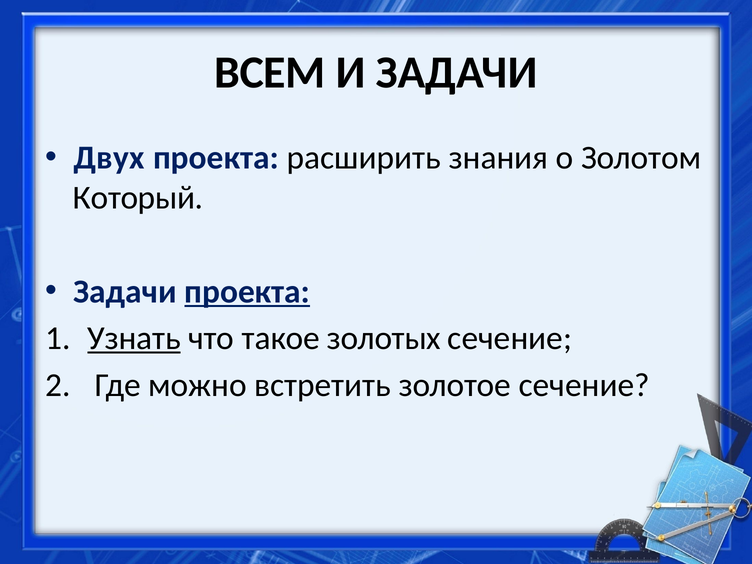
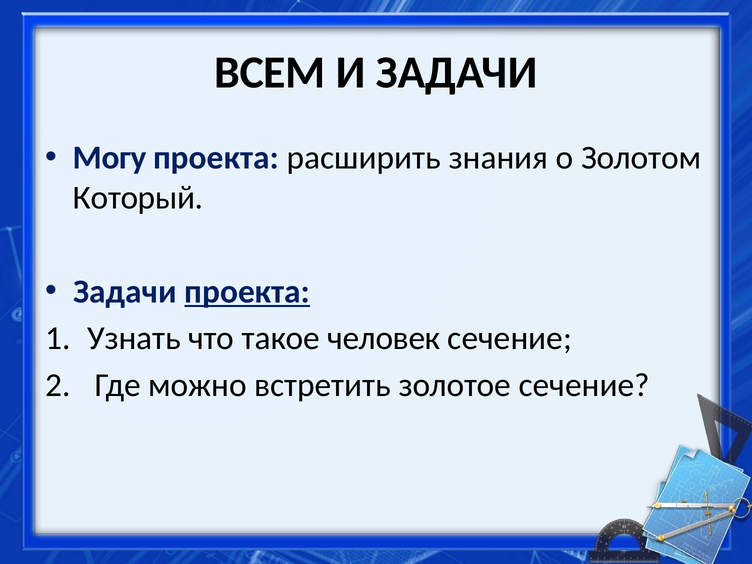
Двух: Двух -> Могу
Узнать underline: present -> none
золотых: золотых -> человек
